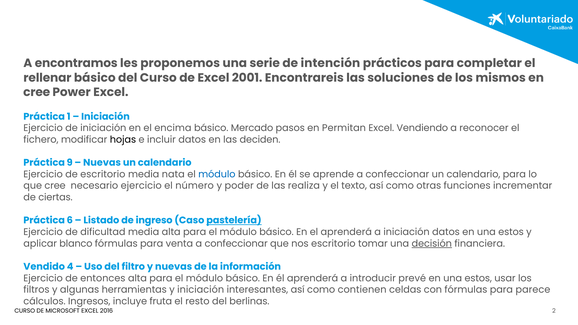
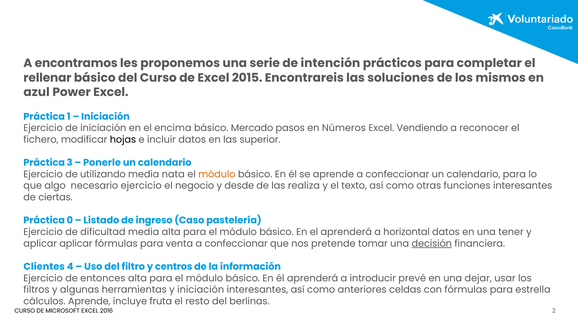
2001: 2001 -> 2015
cree at (37, 92): cree -> azul
Permitan: Permitan -> Números
deciden: deciden -> superior
9: 9 -> 3
Nuevas at (102, 163): Nuevas -> Ponerle
de escritorio: escritorio -> utilizando
módulo at (217, 174) colour: blue -> orange
que cree: cree -> algo
número: número -> negocio
poder: poder -> desde
funciones incrementar: incrementar -> interesantes
6: 6 -> 0
pastelería underline: present -> none
a iniciación: iniciación -> horizontal
datos en una estos: estos -> tener
aplicar blanco: blanco -> aplicar
nos escritorio: escritorio -> pretende
Vendido: Vendido -> Clientes
y nuevas: nuevas -> centros
estos at (478, 278): estos -> dejar
contienen: contienen -> anteriores
parece: parece -> estrella
cálculos Ingresos: Ingresos -> Aprende
